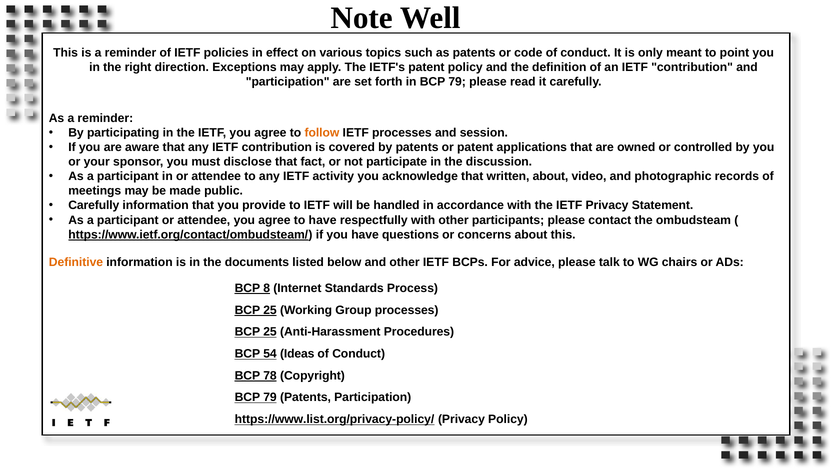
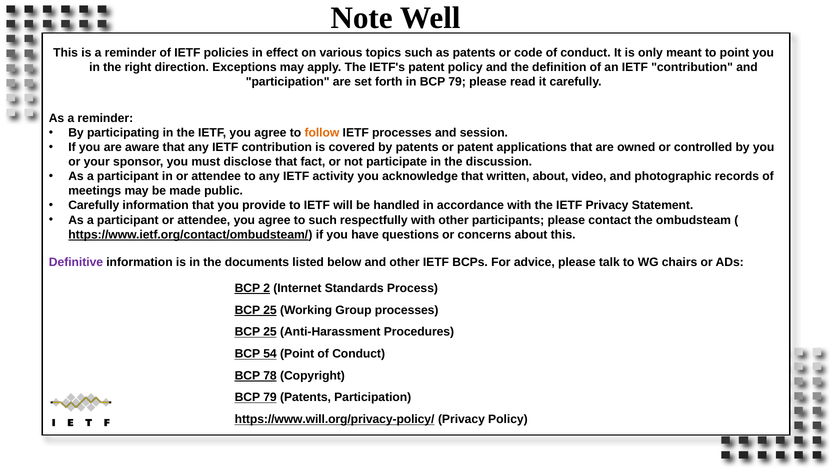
to have: have -> such
Definitive colour: orange -> purple
8: 8 -> 2
54 Ideas: Ideas -> Point
https://www.list.org/privacy-policy/: https://www.list.org/privacy-policy/ -> https://www.will.org/privacy-policy/
